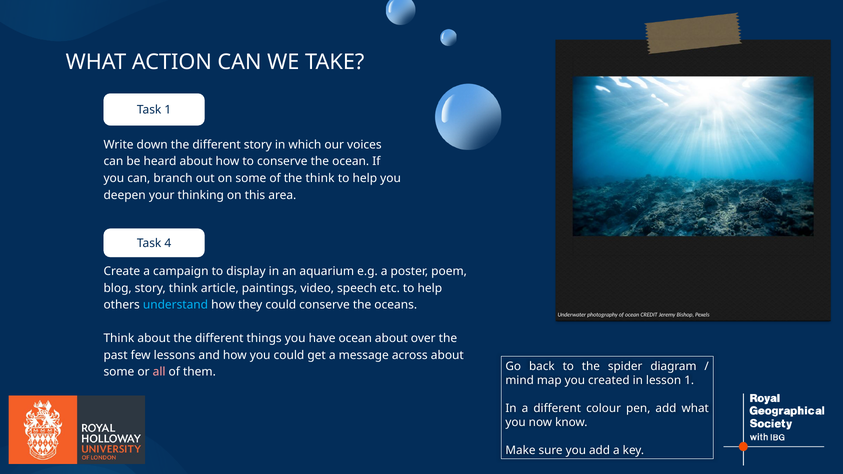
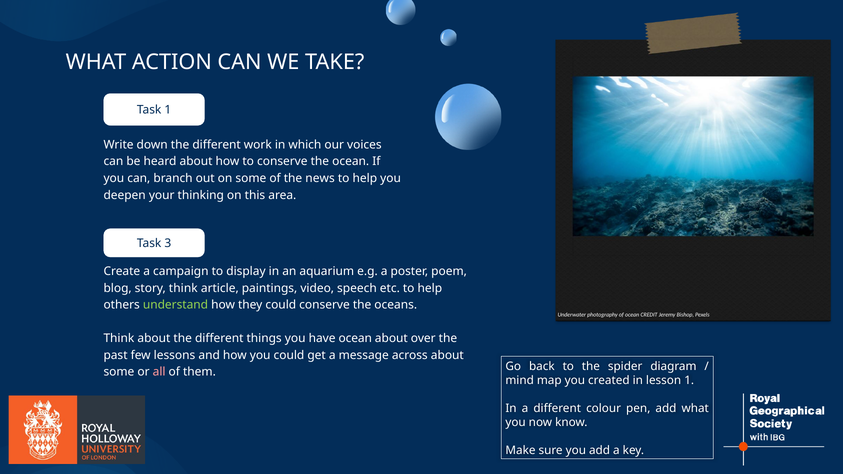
different story: story -> work
the think: think -> news
4: 4 -> 3
understand colour: light blue -> light green
